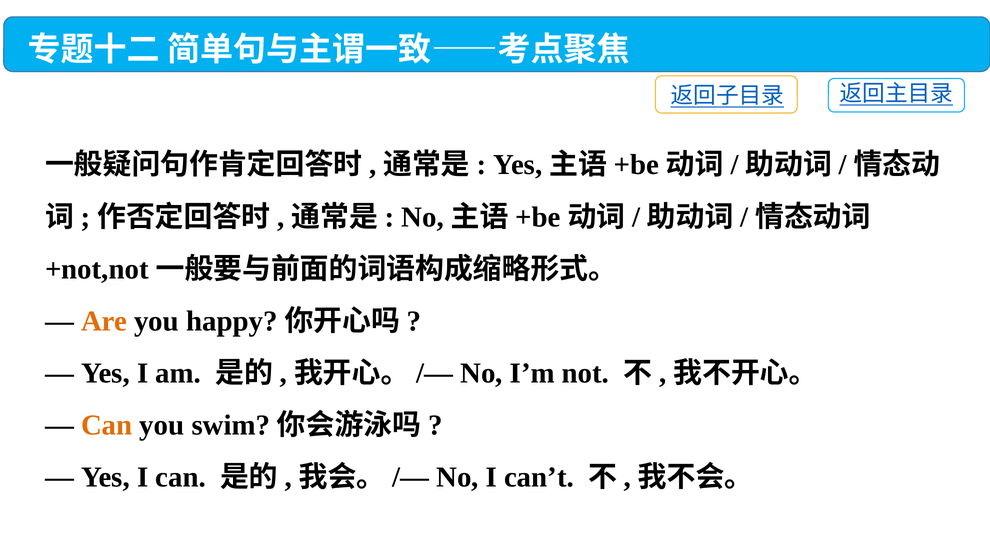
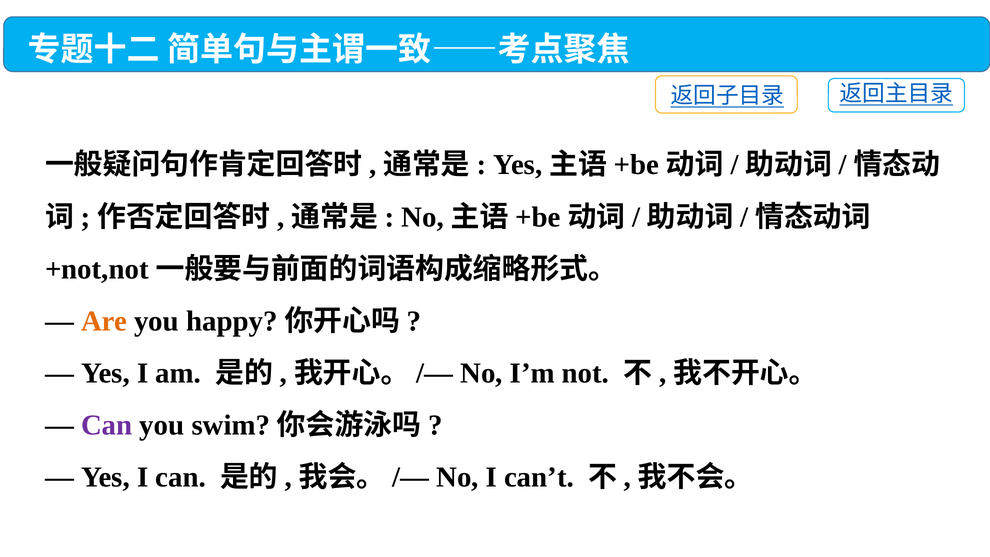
Can at (107, 425) colour: orange -> purple
